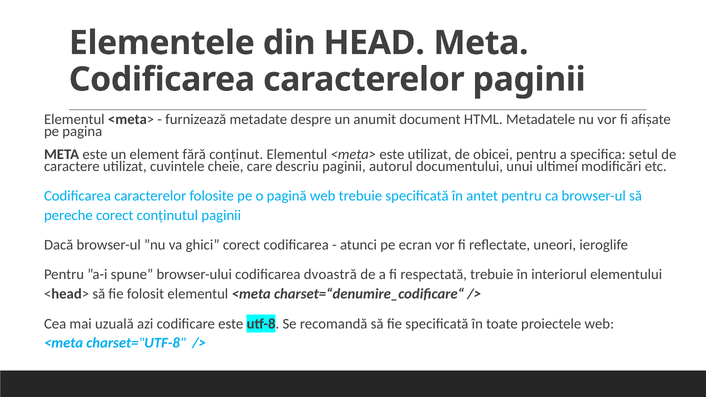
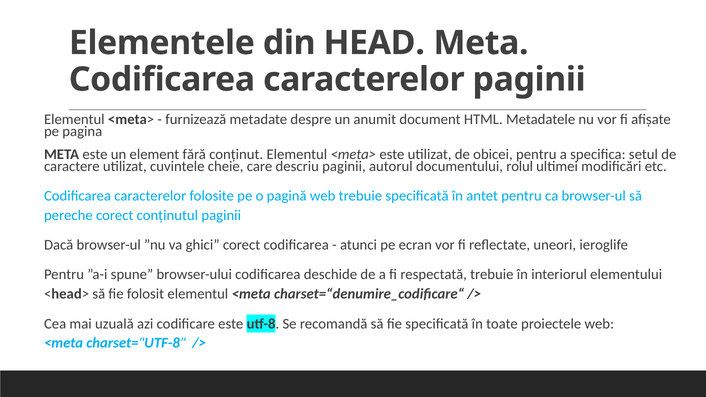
unui: unui -> rolul
dvoastră: dvoastră -> deschide
